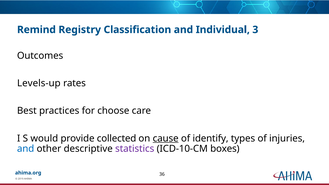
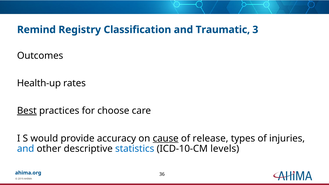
Individual: Individual -> Traumatic
Levels-up: Levels-up -> Health-up
Best underline: none -> present
collected: collected -> accuracy
identify: identify -> release
statistics colour: purple -> blue
boxes: boxes -> levels
